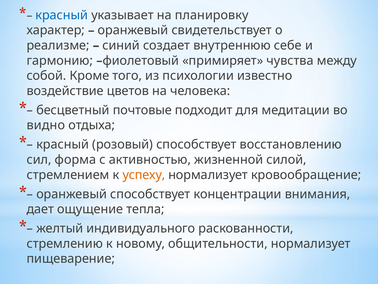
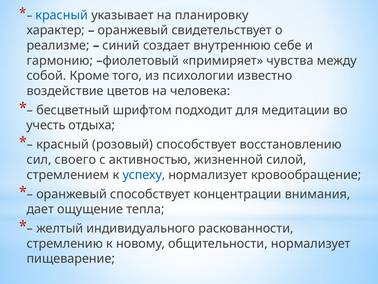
почтовые: почтовые -> шрифтом
видно: видно -> учесть
форма: форма -> своего
успеху colour: orange -> blue
